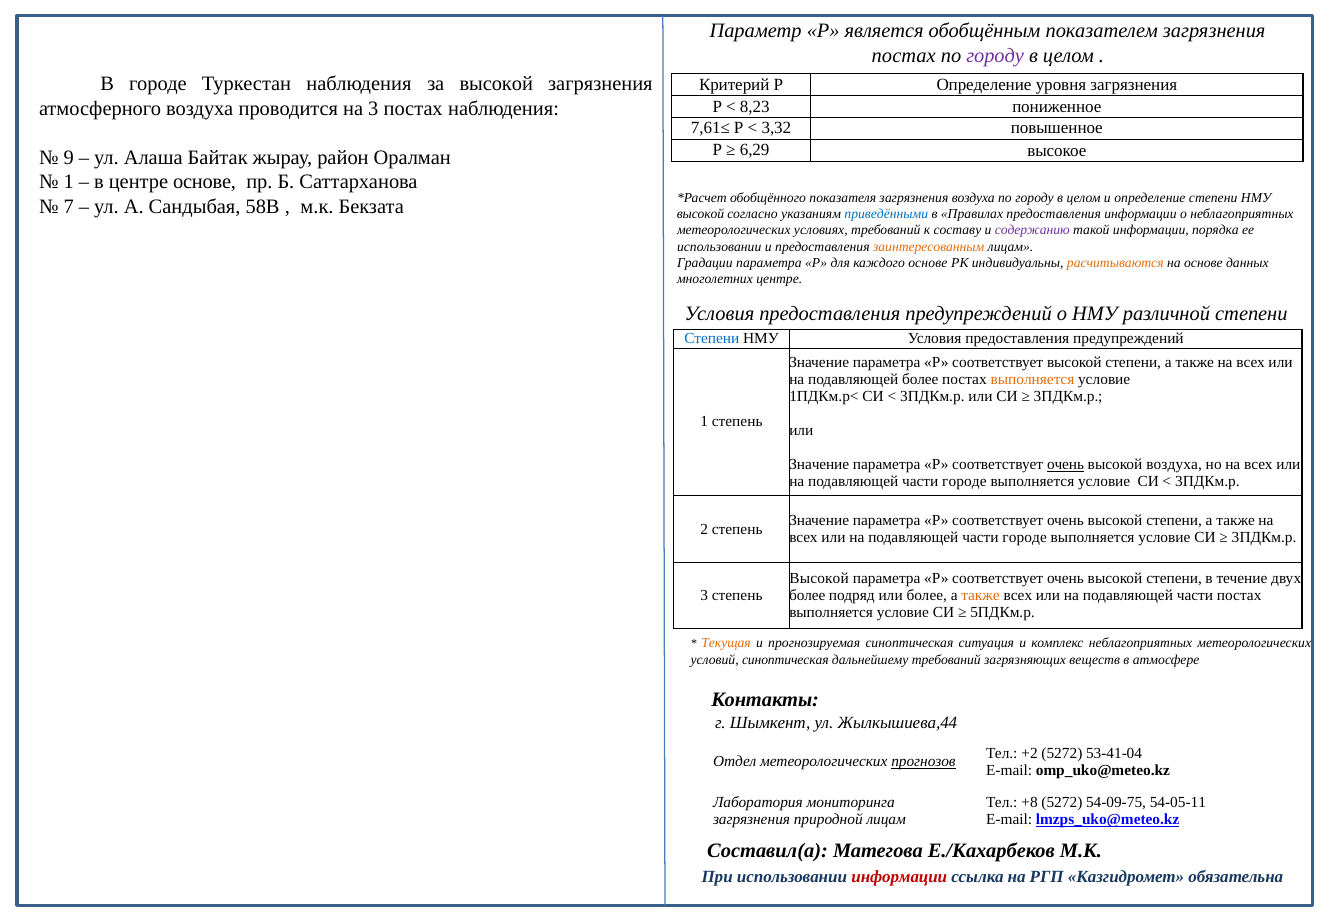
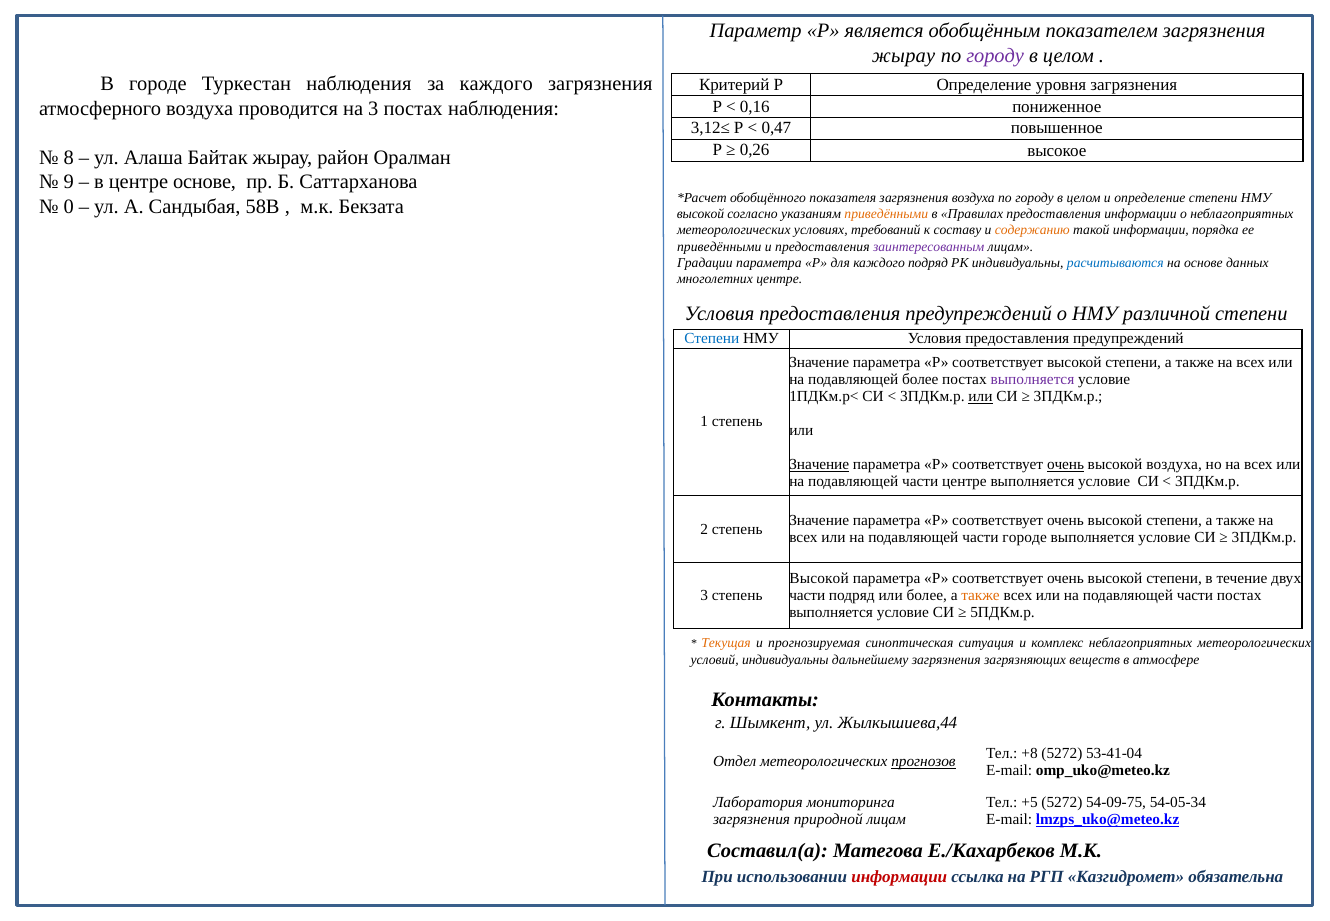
постах at (904, 56): постах -> жырау
за высокой: высокой -> каждого
8,23: 8,23 -> 0,16
7,61≤: 7,61≤ -> 3,12≤
3,32: 3,32 -> 0,47
6,29: 6,29 -> 0,26
9: 9 -> 8
1 at (69, 182): 1 -> 9
7: 7 -> 0
приведёнными at (886, 214) colour: blue -> orange
содержанию colour: purple -> orange
использовании at (719, 246): использовании -> приведёнными
заинтересованным colour: orange -> purple
каждого основе: основе -> подряд
расчитываются colour: orange -> blue
выполняется at (1032, 379) colour: orange -> purple
или at (980, 396) underline: none -> present
Значение at (819, 464) underline: none -> present
городе at (964, 481): городе -> центре
более at (807, 595): более -> части
условий синоптическая: синоптическая -> индивидуальны
дальнейшему требований: требований -> загрязнения
+2: +2 -> +8
+8: +8 -> +5
54-05-11: 54-05-11 -> 54-05-34
